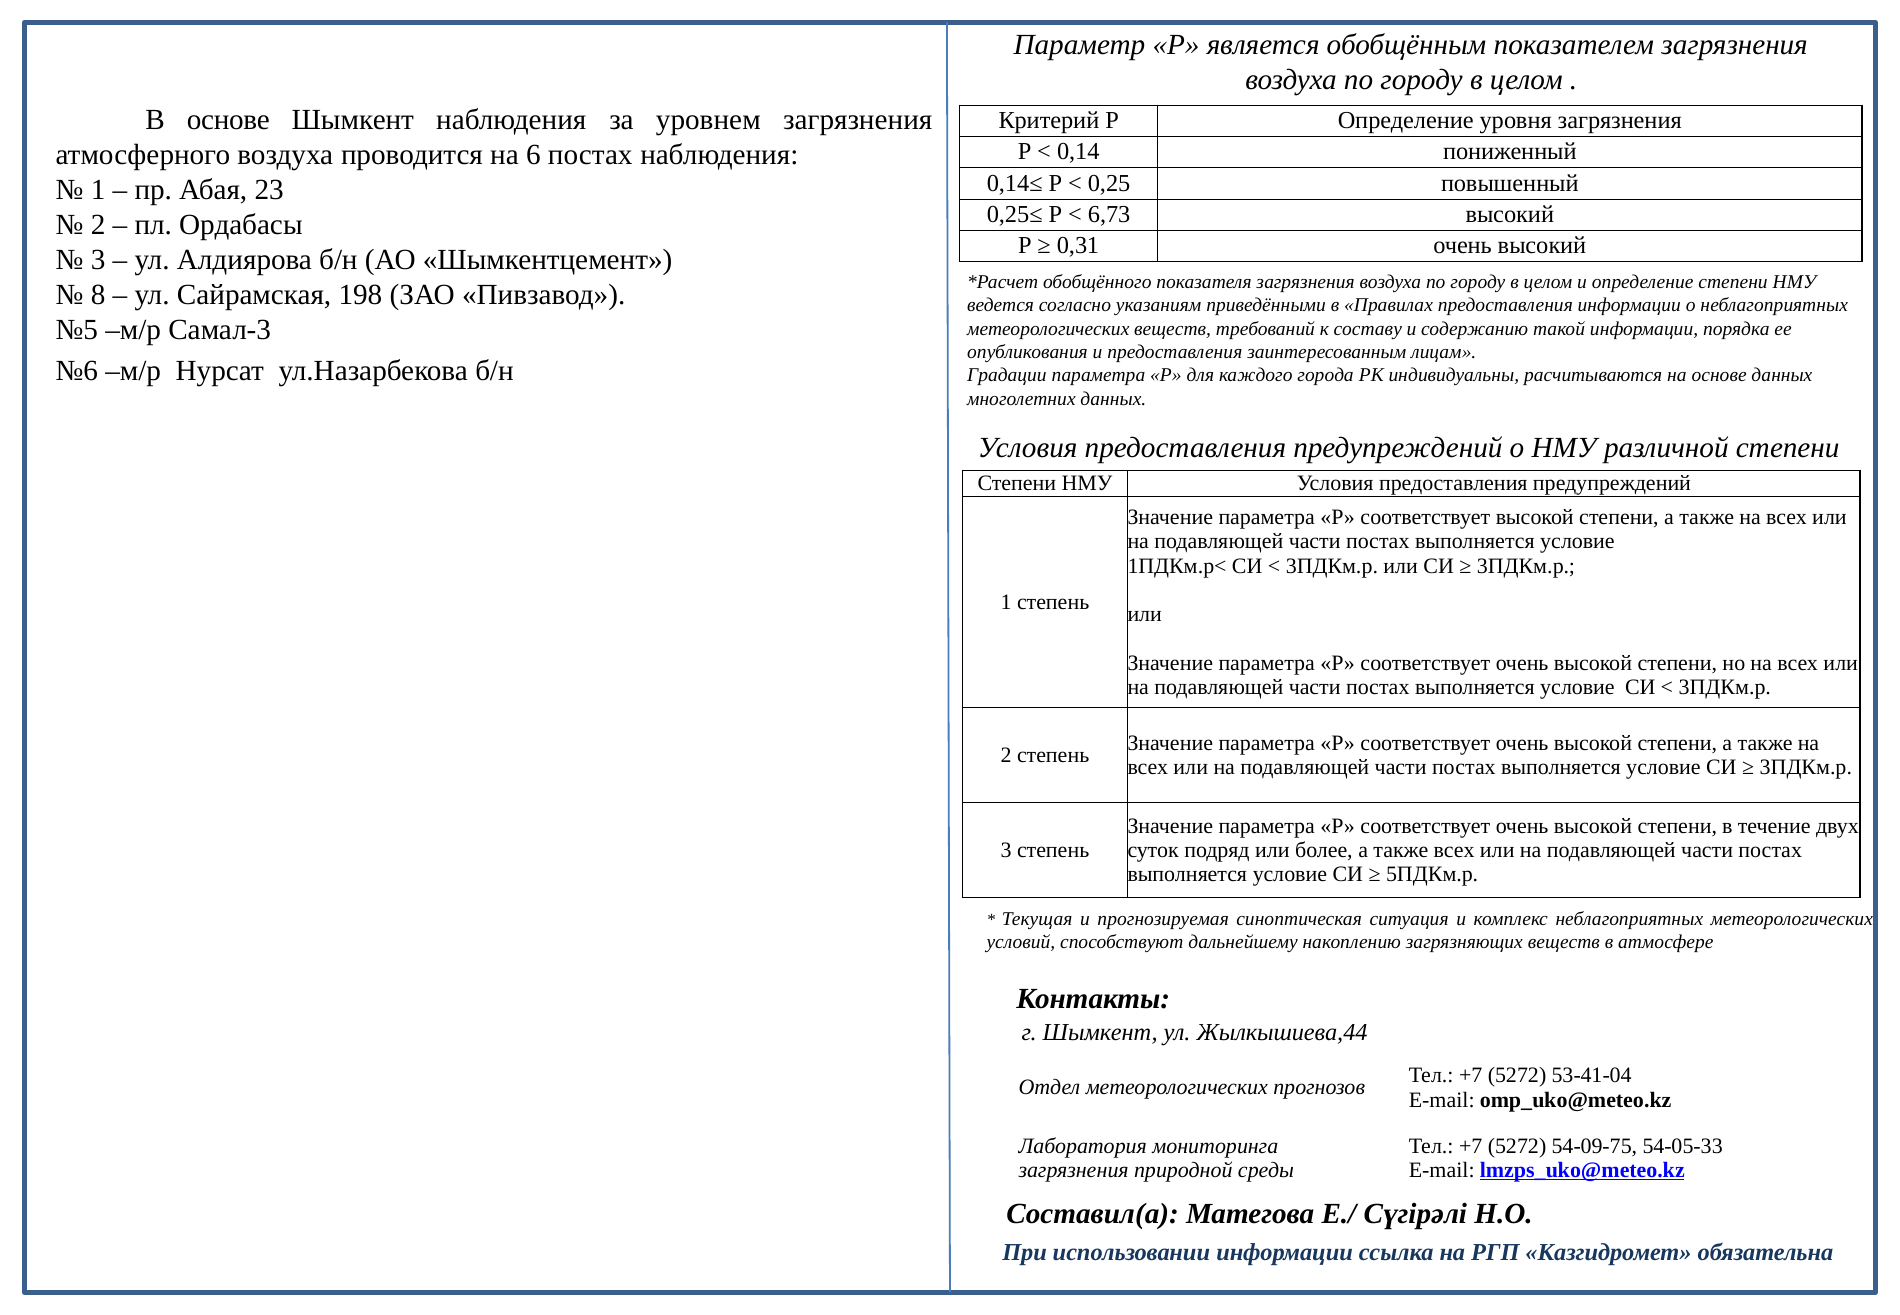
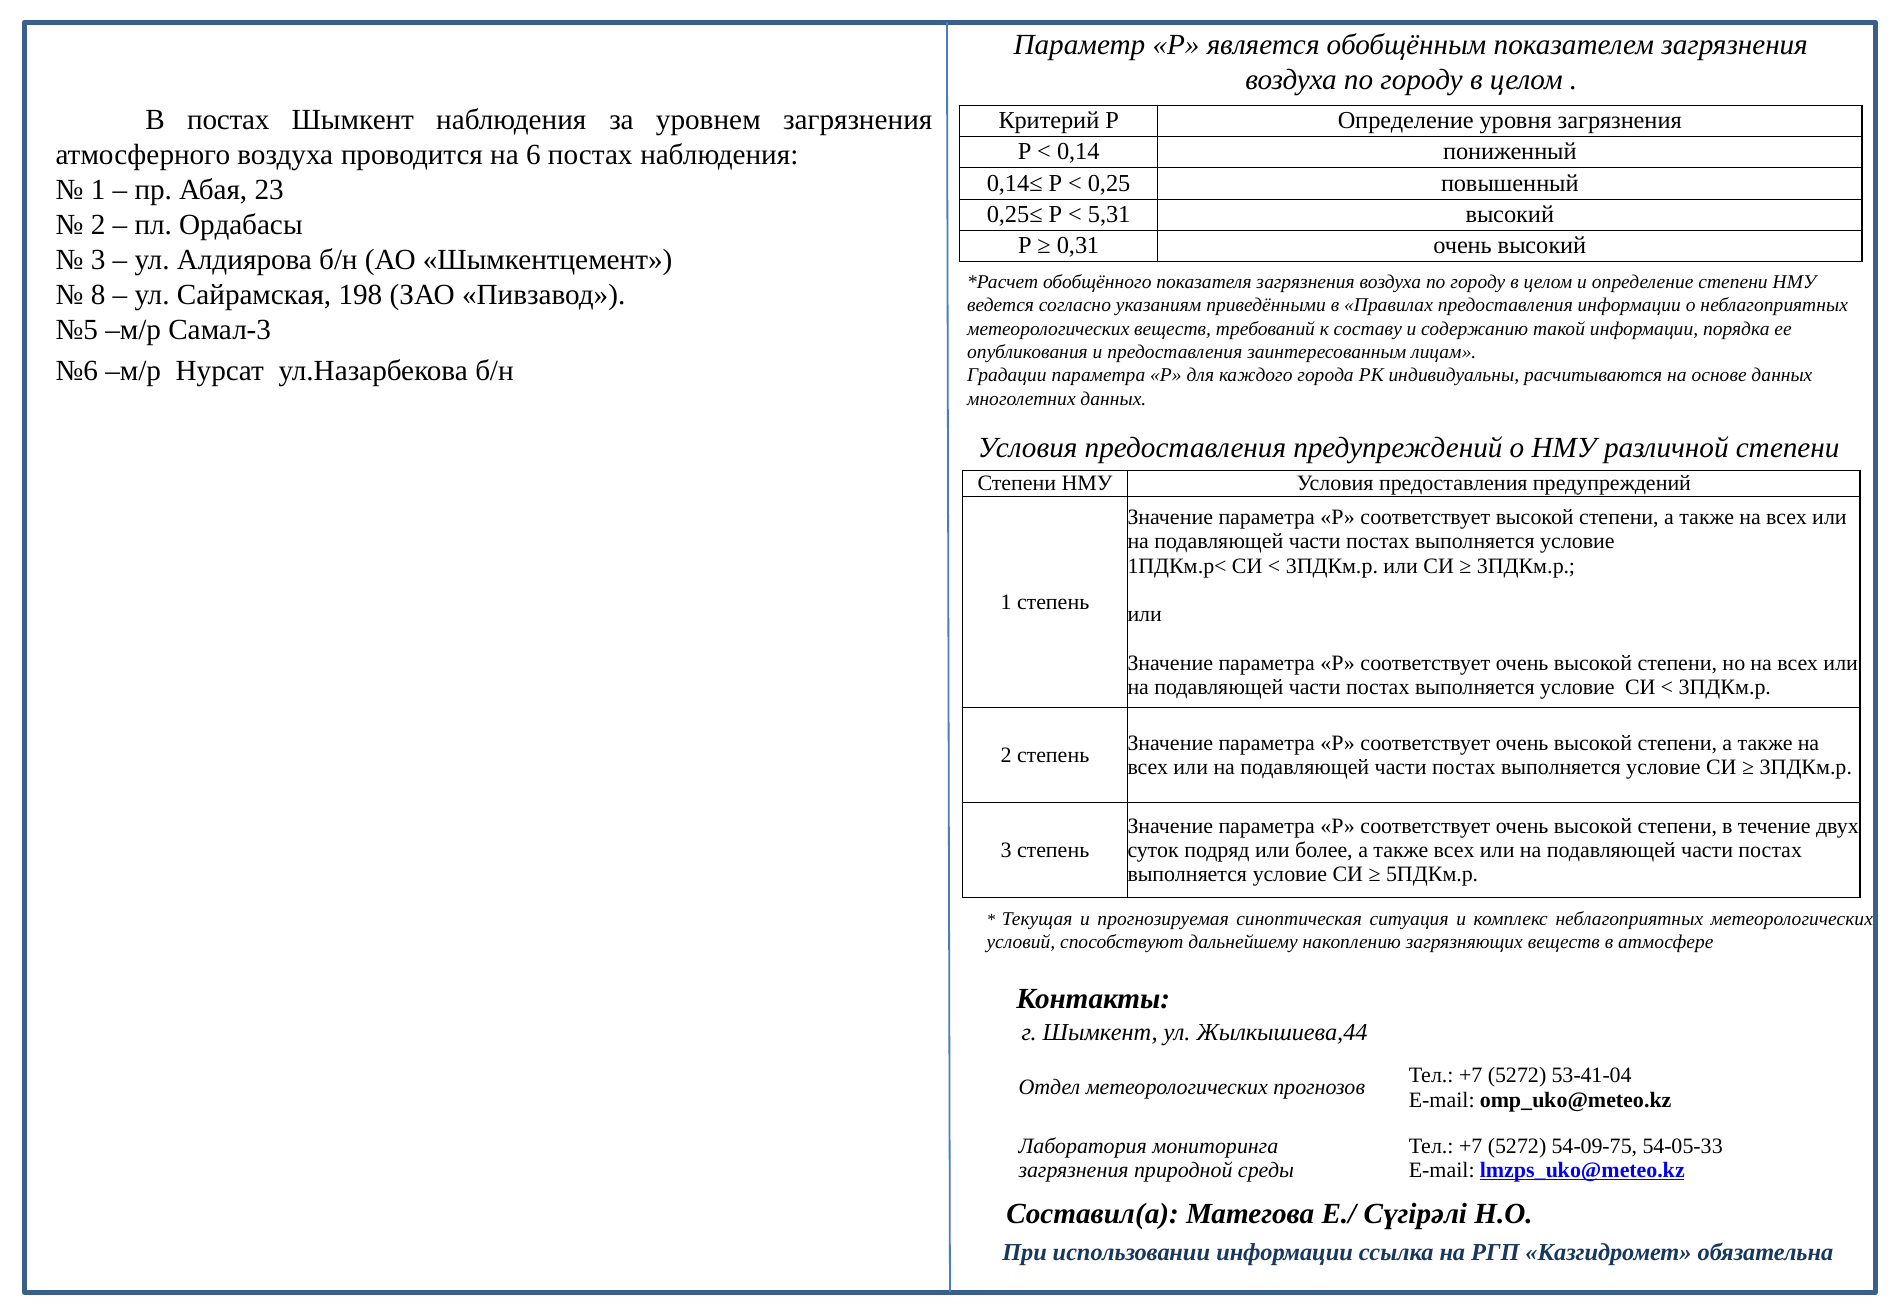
В основе: основе -> постах
6,73: 6,73 -> 5,31
